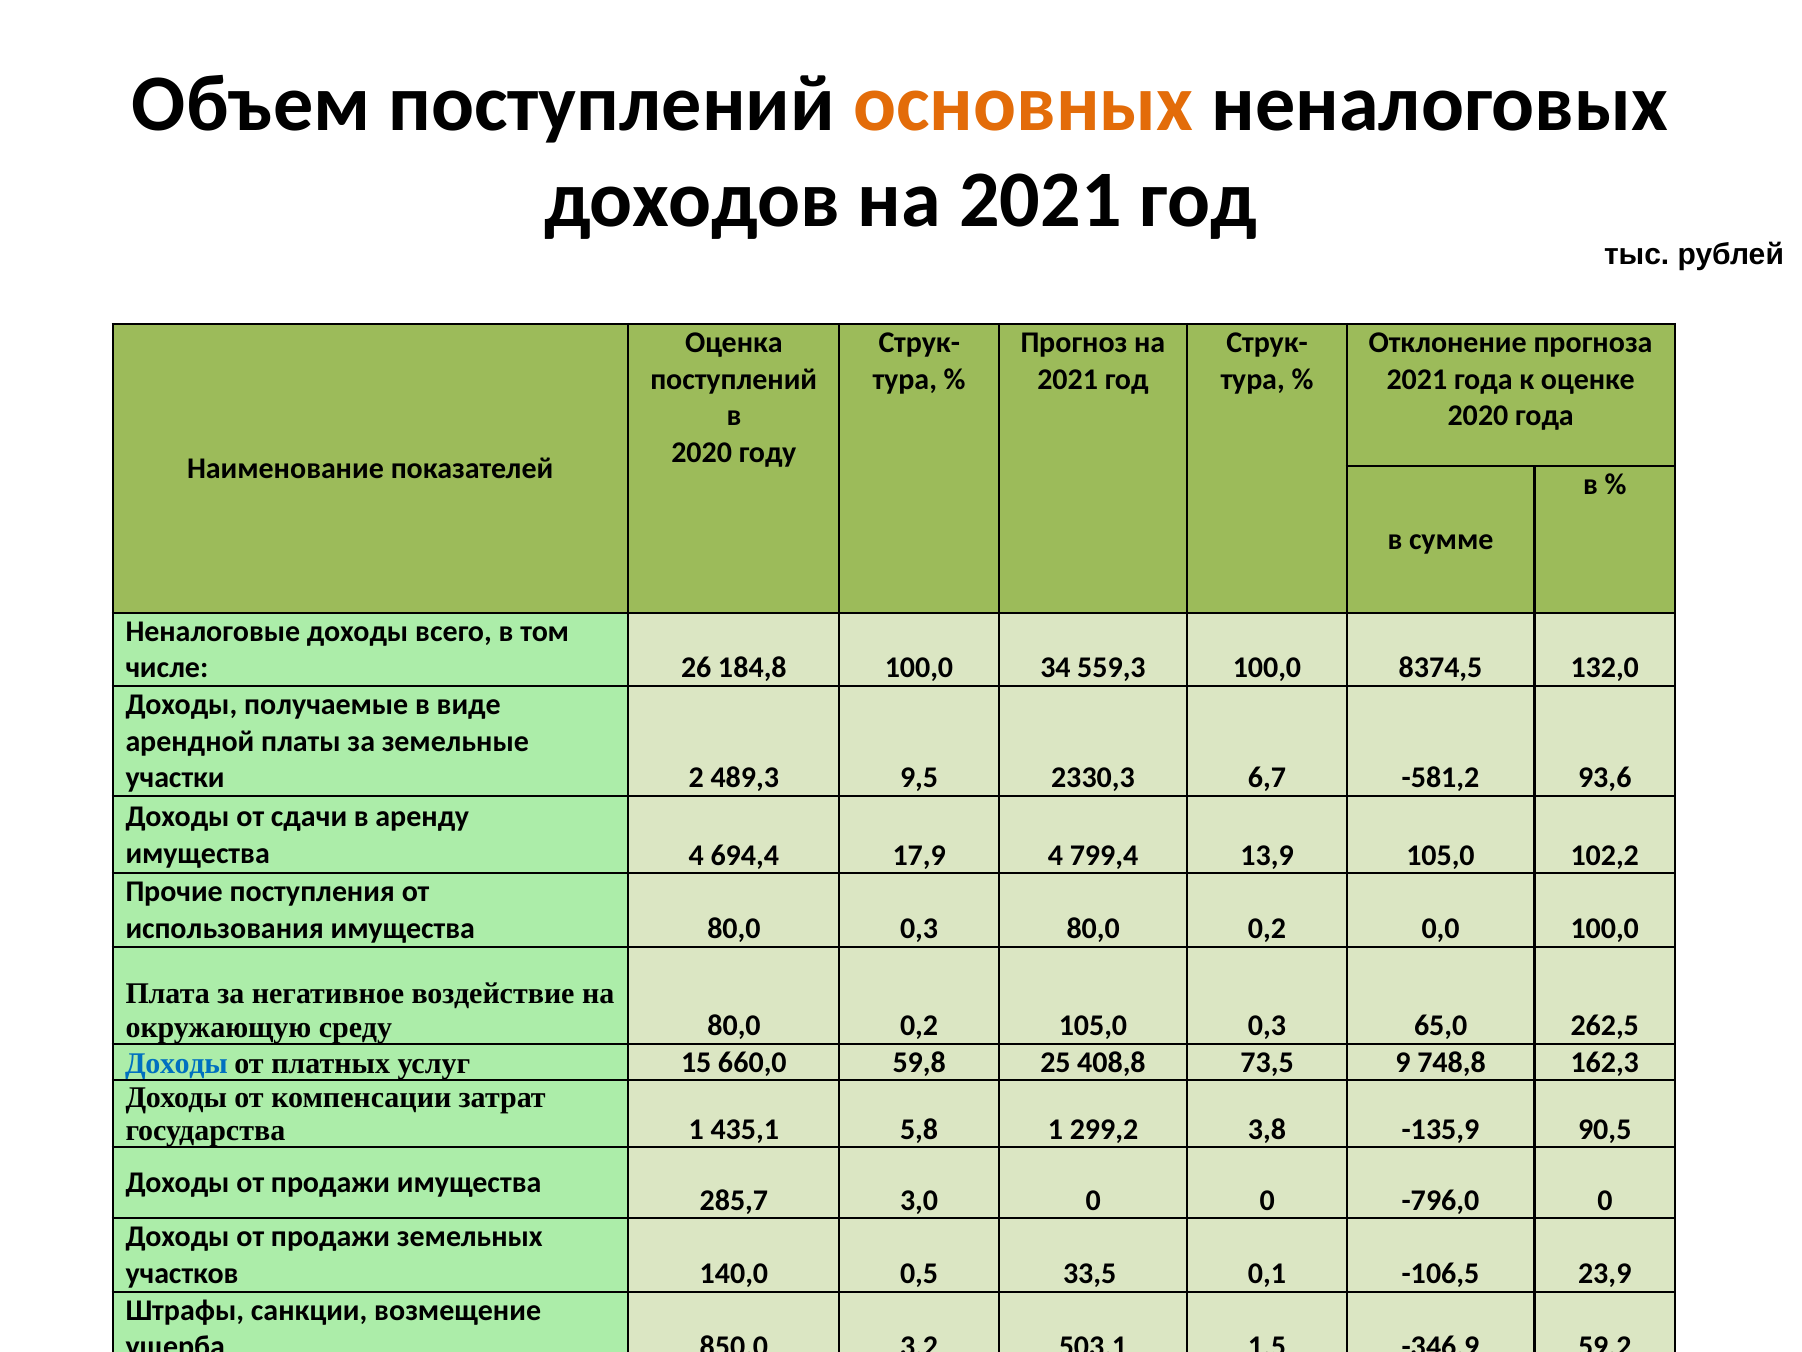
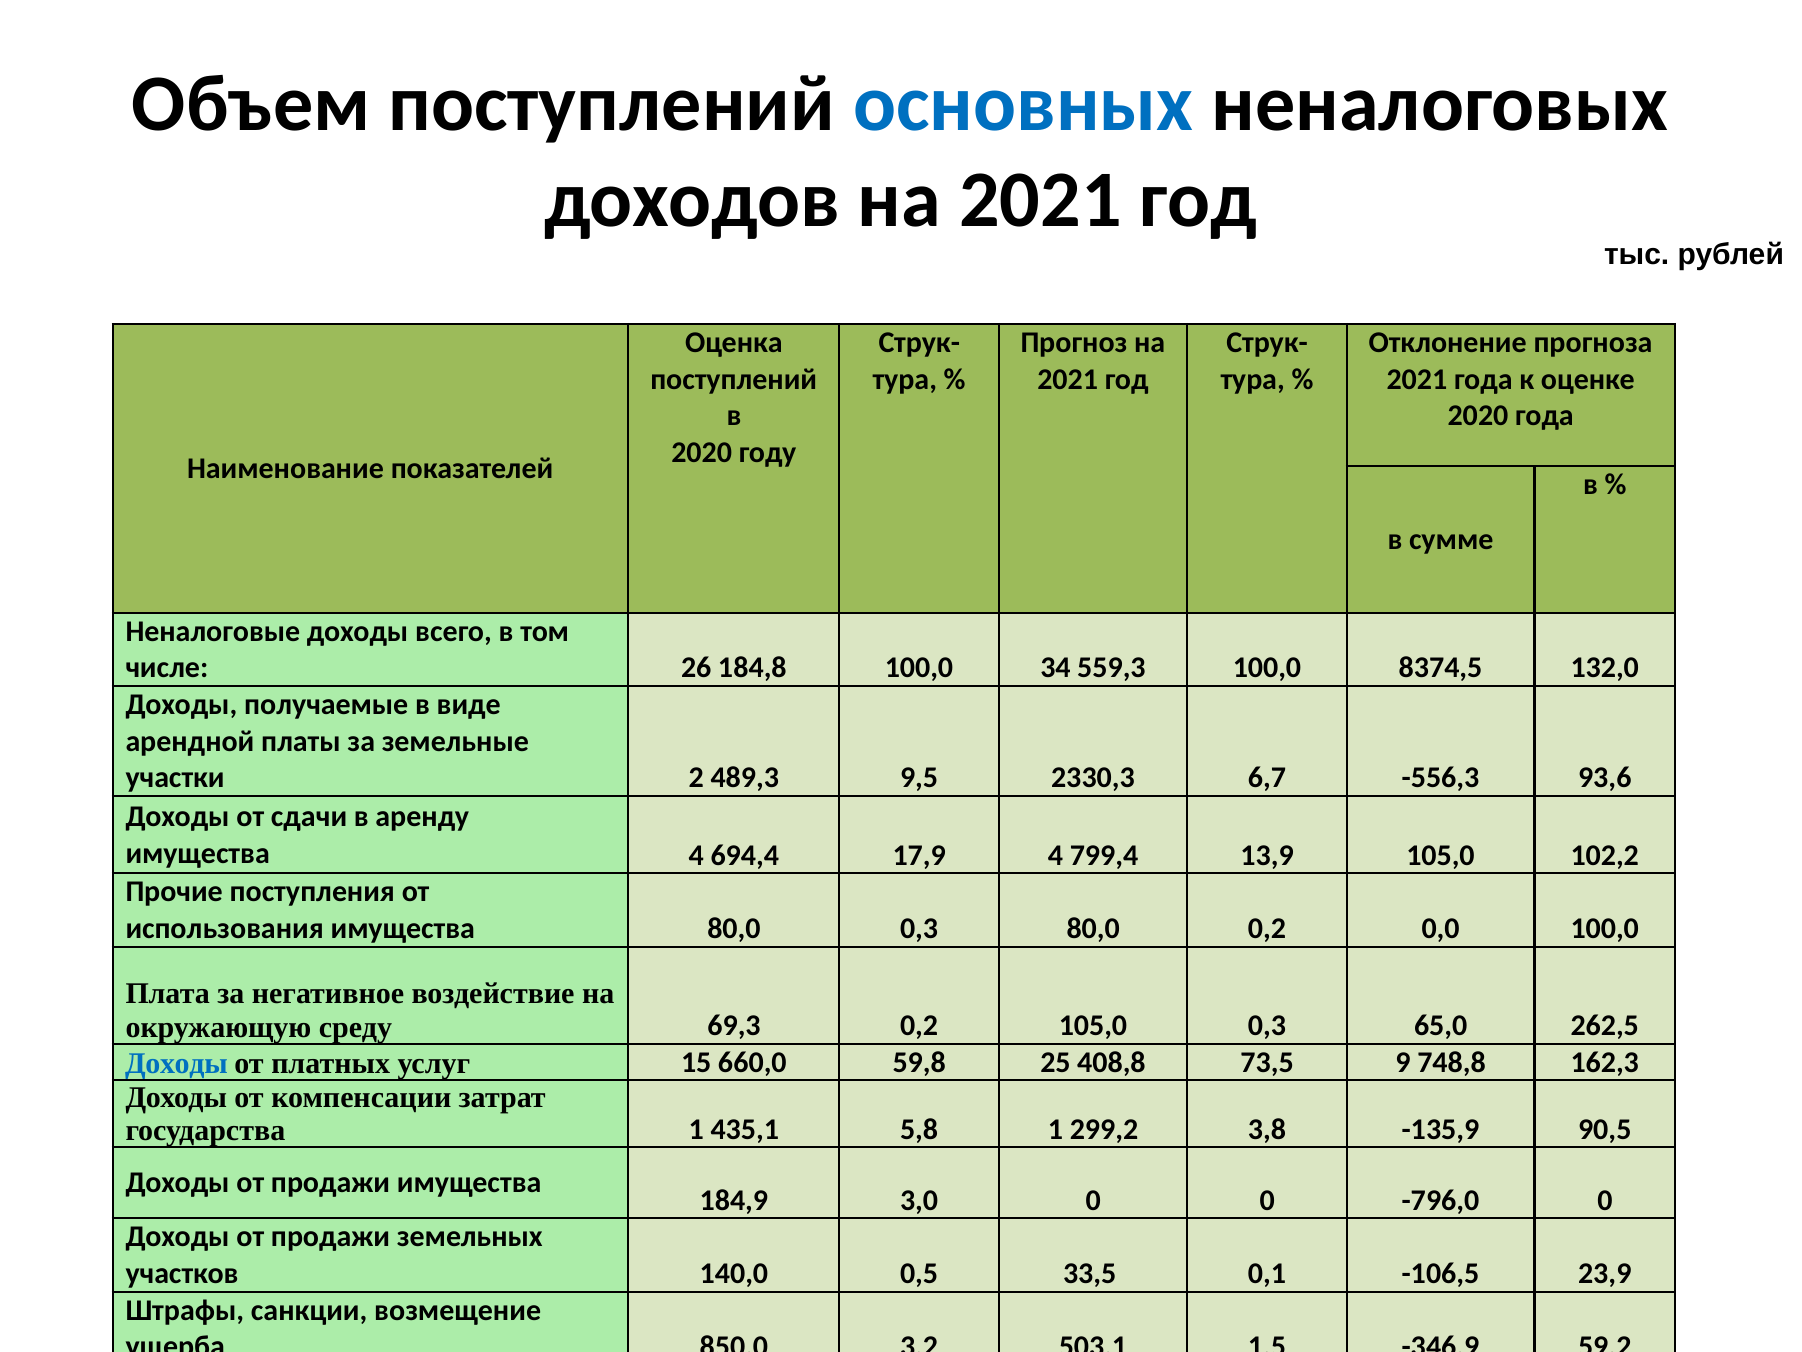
основных colour: orange -> blue
-581,2: -581,2 -> -556,3
среду 80,0: 80,0 -> 69,3
285,7: 285,7 -> 184,9
